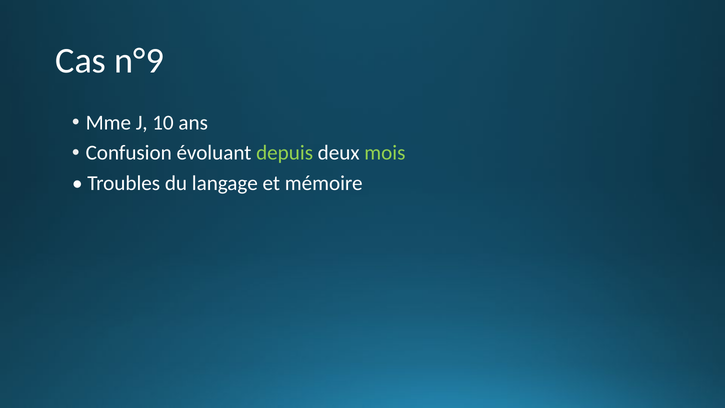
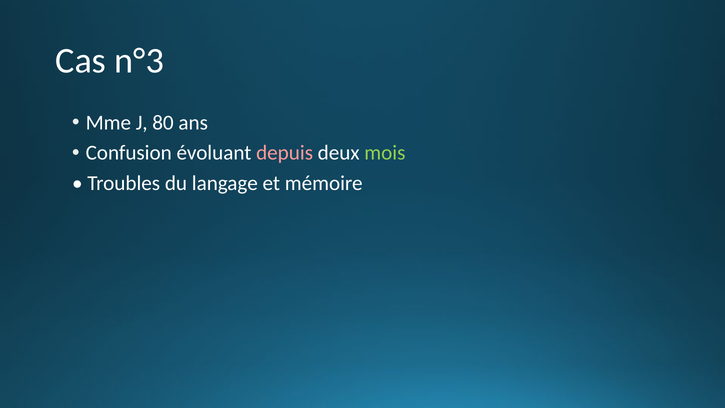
n°9: n°9 -> n°3
10: 10 -> 80
depuis colour: light green -> pink
